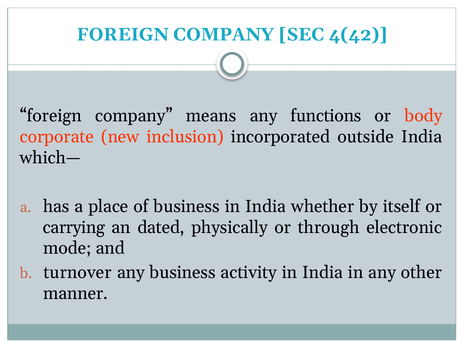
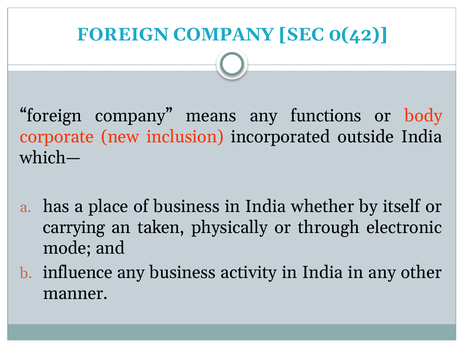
4(42: 4(42 -> 0(42
dated: dated -> taken
turnover: turnover -> influence
